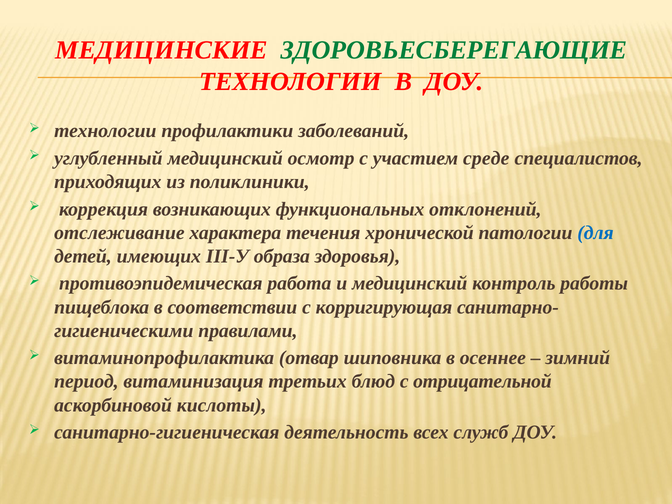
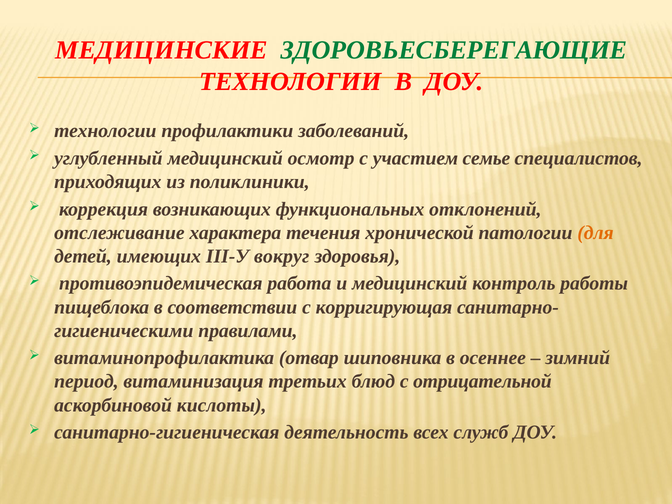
среде: среде -> семье
для colour: blue -> orange
образа: образа -> вокруг
